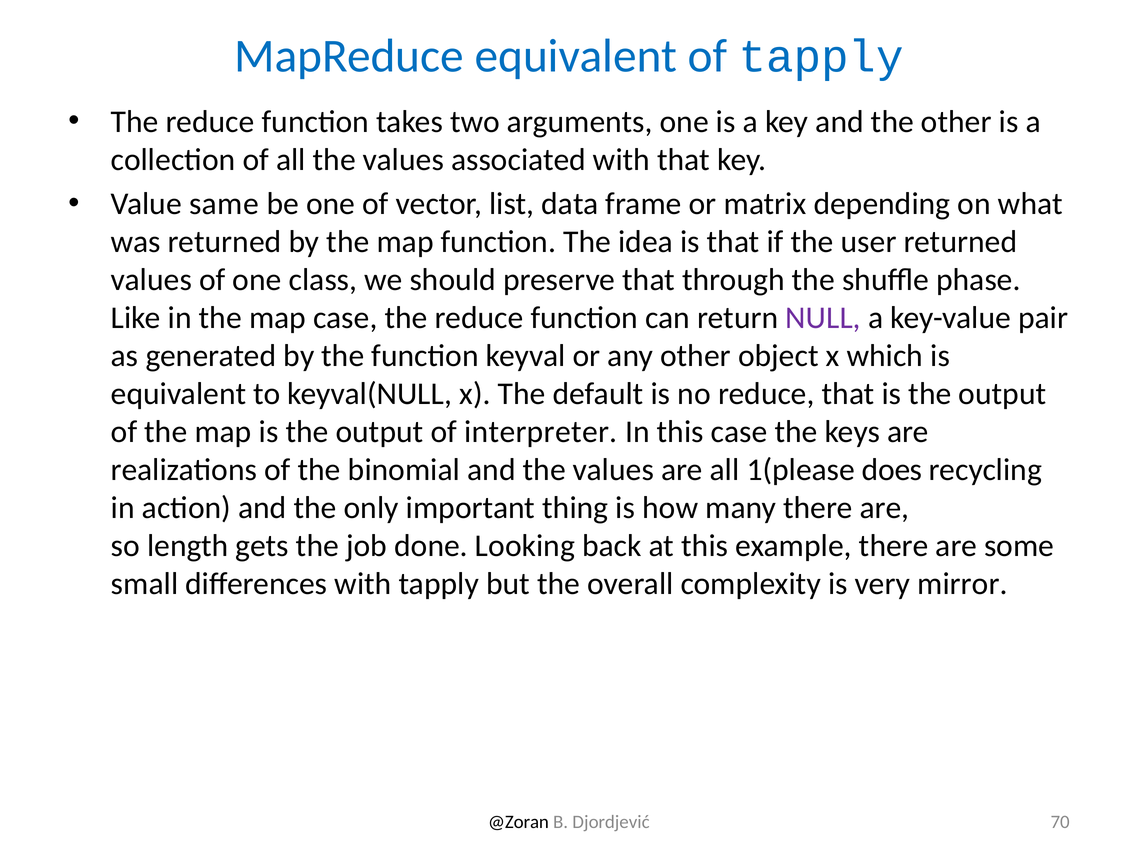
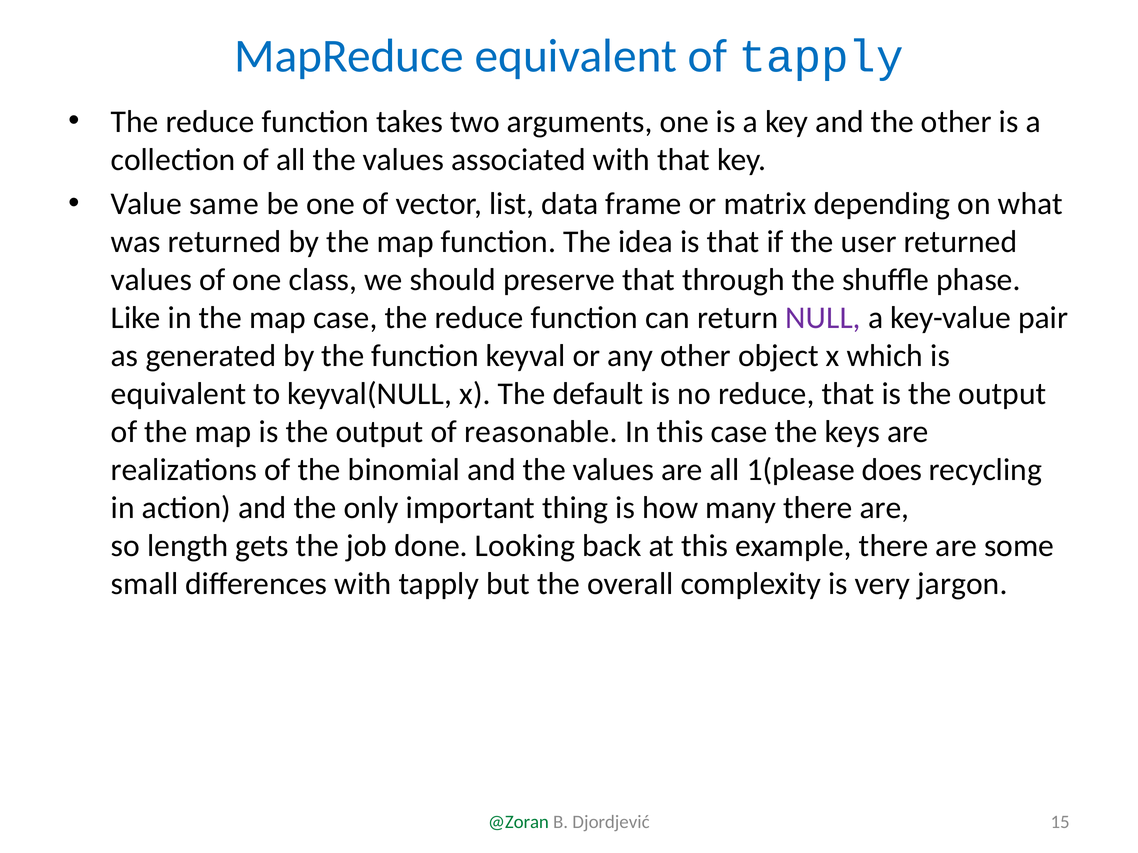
interpreter: interpreter -> reasonable
mirror: mirror -> jargon
@Zoran colour: black -> green
70: 70 -> 15
